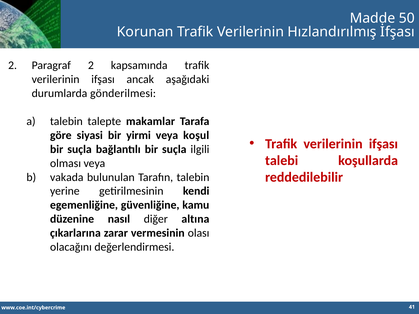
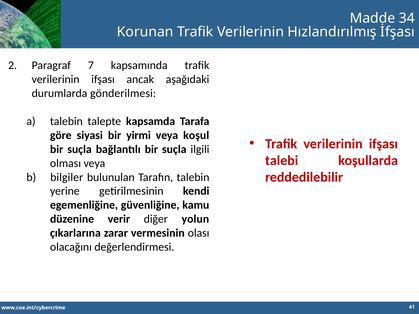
50: 50 -> 34
Paragraf 2: 2 -> 7
makamlar: makamlar -> kapsamda
vakada: vakada -> bilgiler
nasıl: nasıl -> verir
altına: altına -> yolun
